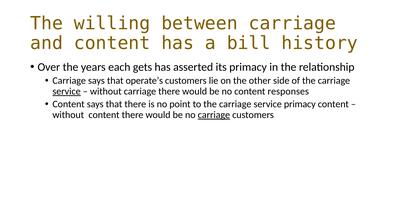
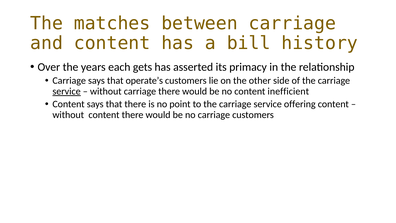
willing: willing -> matches
responses: responses -> inefficient
service primacy: primacy -> offering
carriage at (214, 115) underline: present -> none
